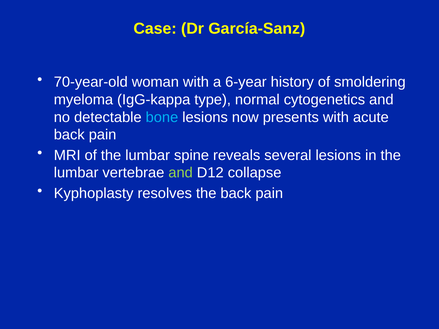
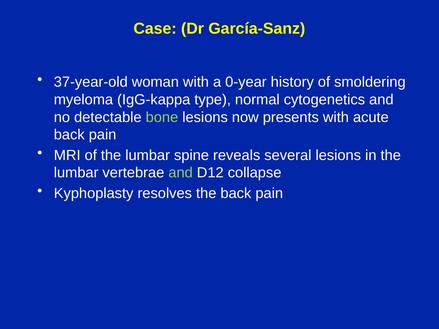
70-year-old: 70-year-old -> 37-year-old
6-year: 6-year -> 0-year
bone colour: light blue -> light green
